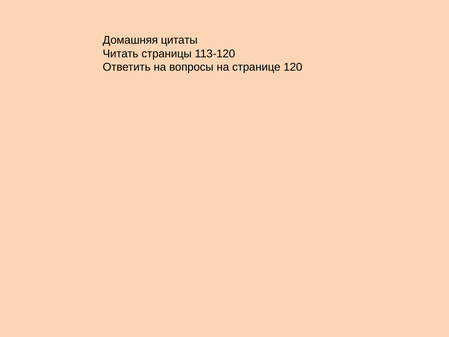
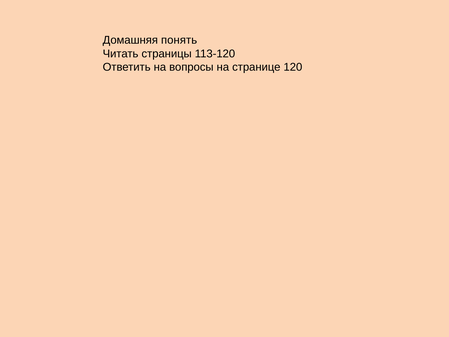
цитаты: цитаты -> понять
